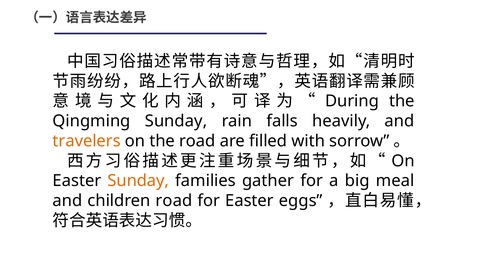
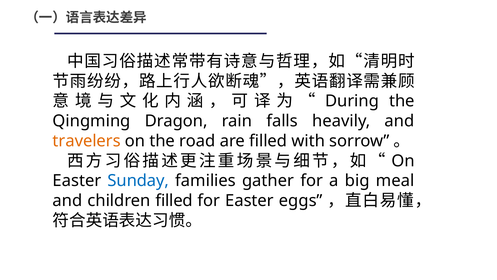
Qingming Sunday: Sunday -> Dragon
Sunday at (138, 181) colour: orange -> blue
children road: road -> filled
